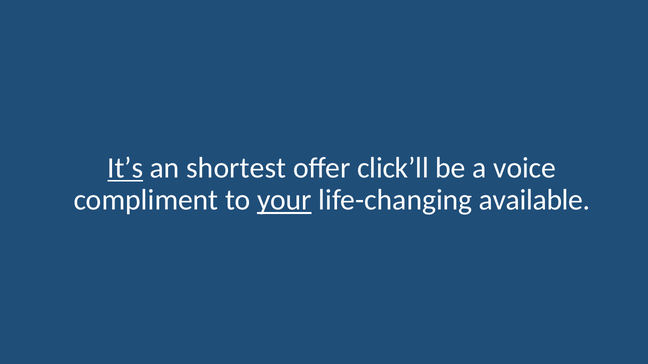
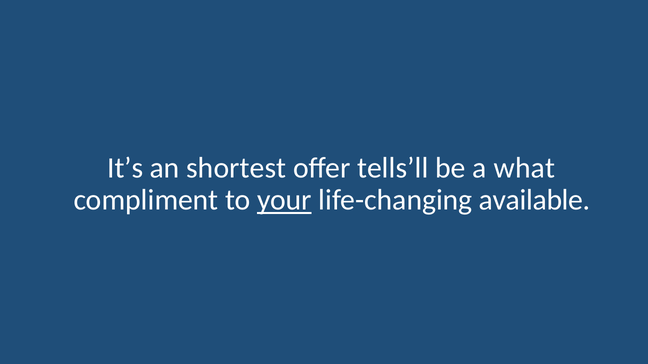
It’s underline: present -> none
click’ll: click’ll -> tells’ll
voice: voice -> what
